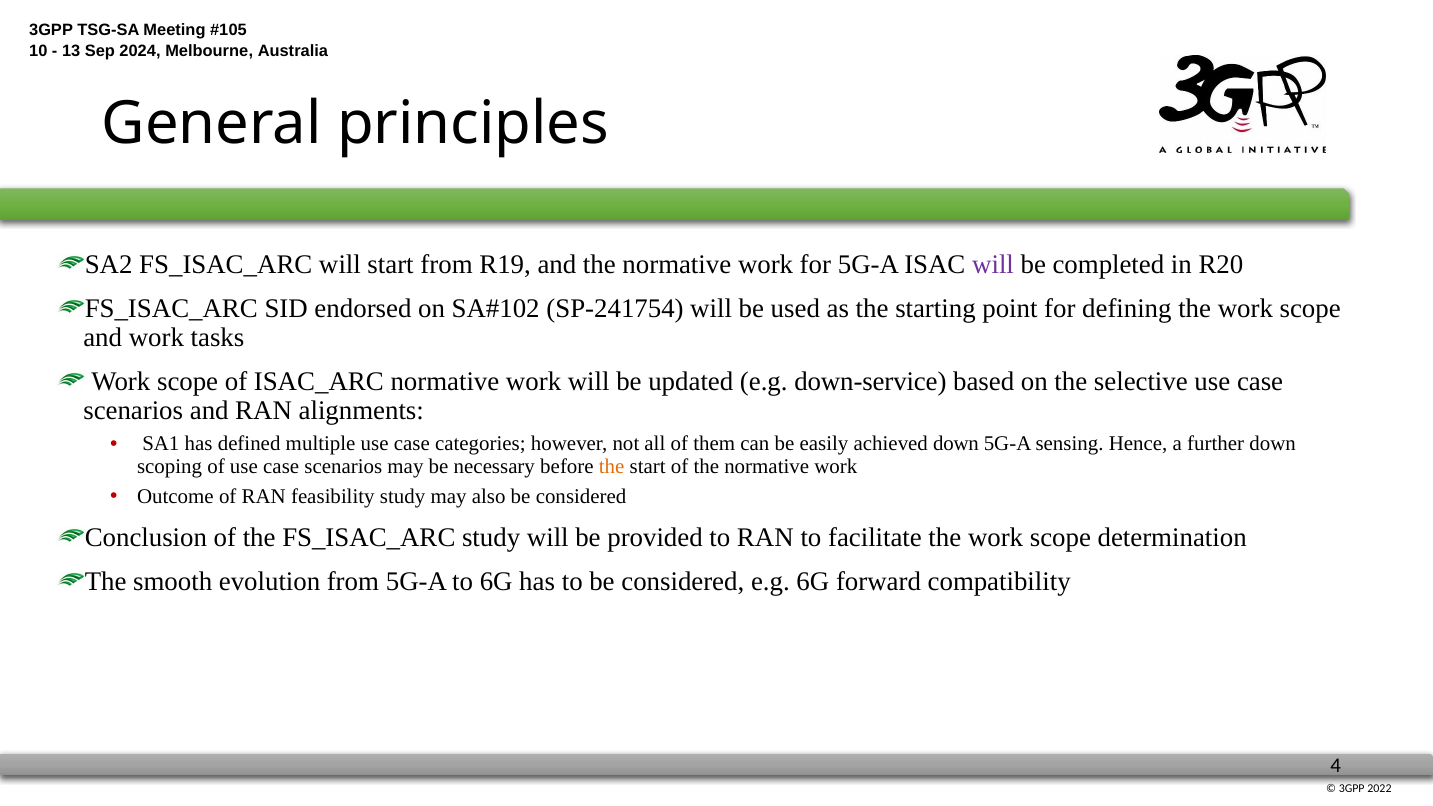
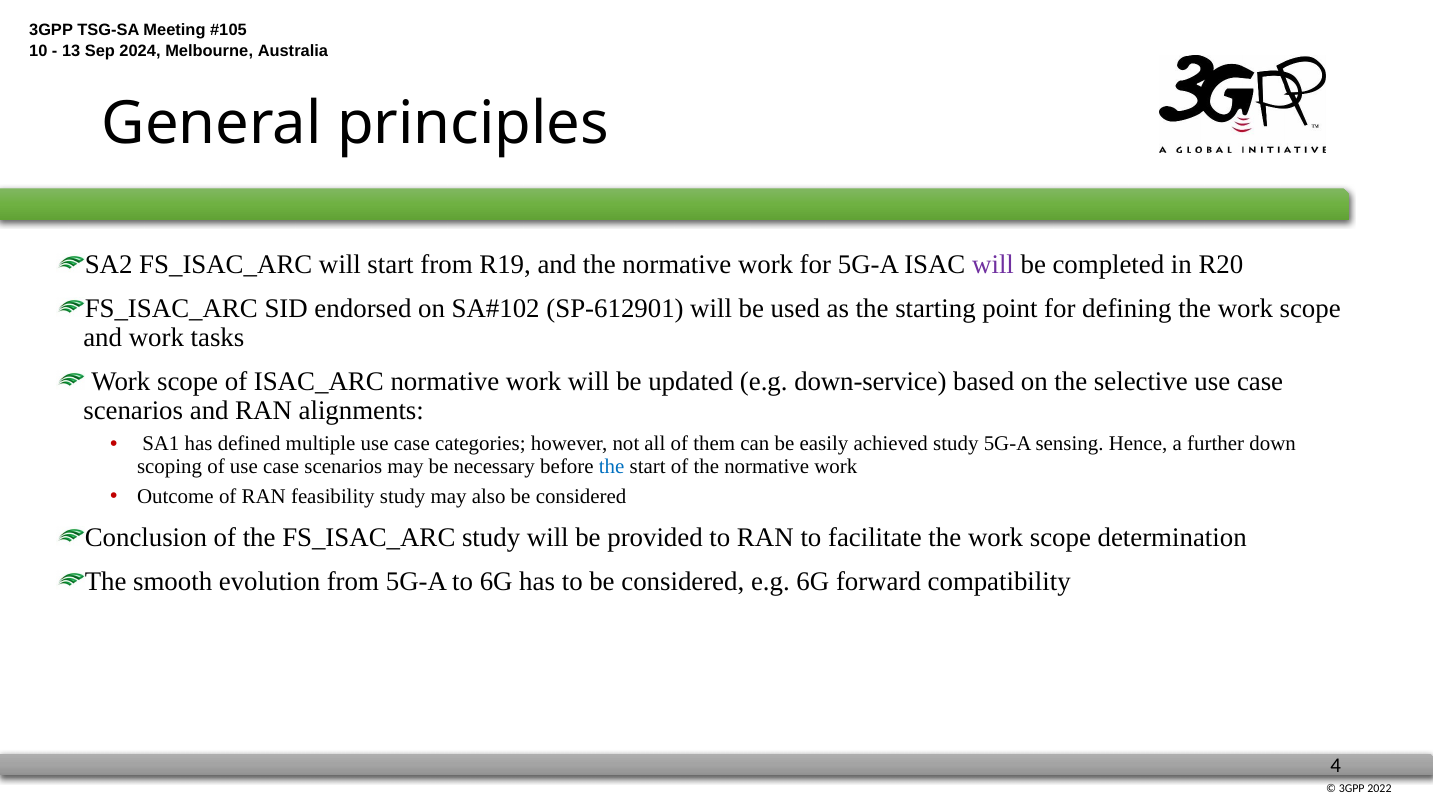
SP-241754: SP-241754 -> SP-612901
achieved down: down -> study
the at (612, 466) colour: orange -> blue
